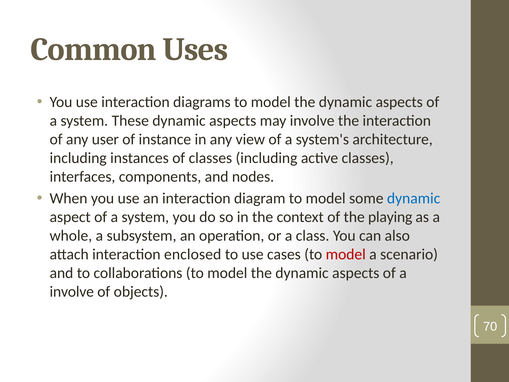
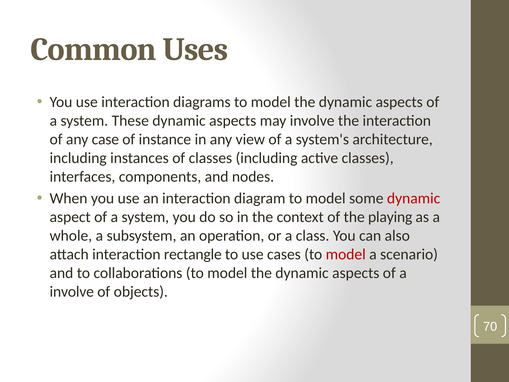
user: user -> case
dynamic at (414, 198) colour: blue -> red
enclosed: enclosed -> rectangle
